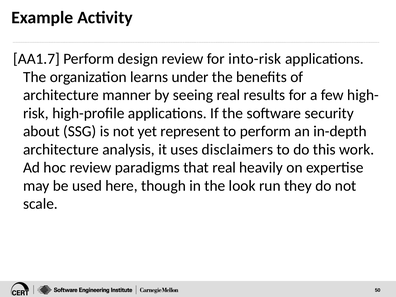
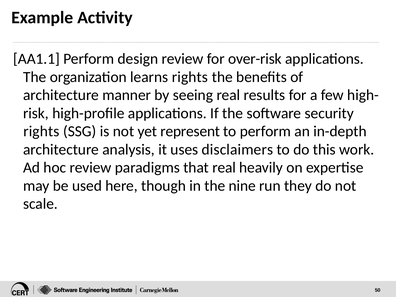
AA1.7: AA1.7 -> AA1.1
into-risk: into-risk -> over-risk
learns under: under -> rights
about at (41, 131): about -> rights
look: look -> nine
